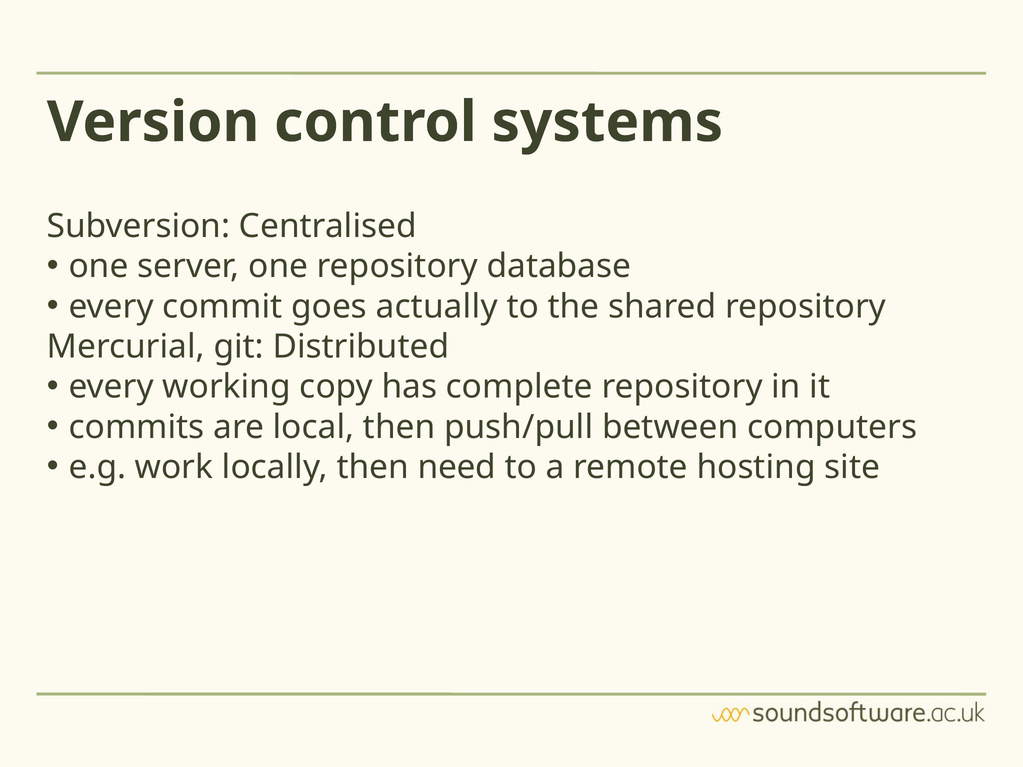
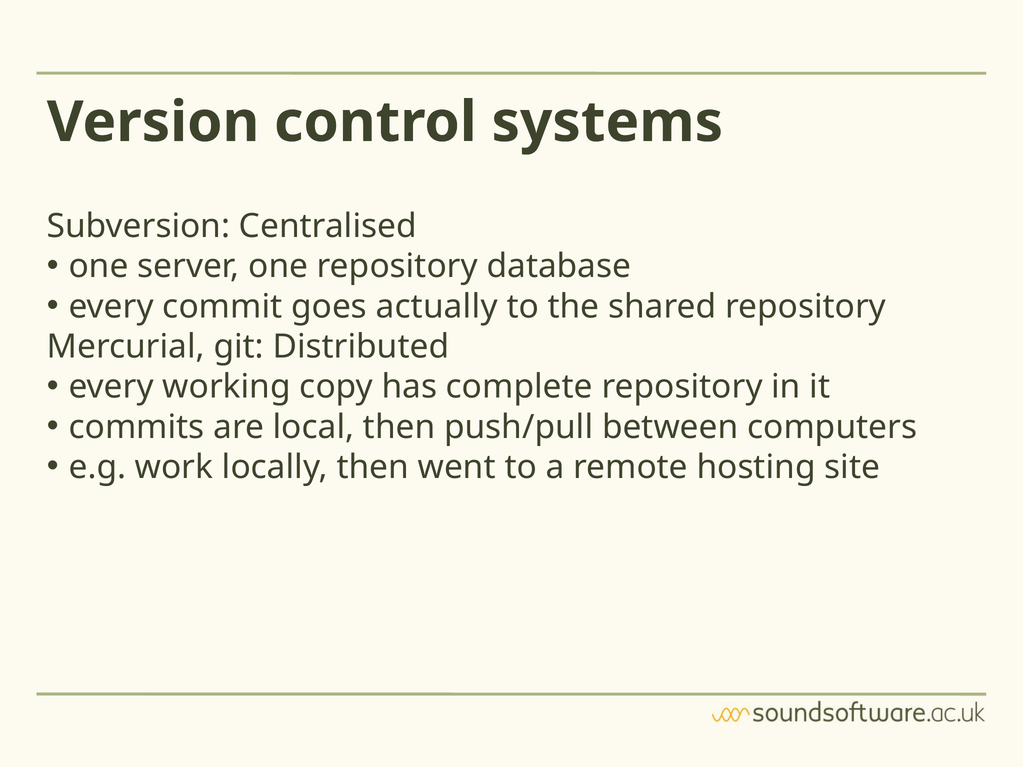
need: need -> went
